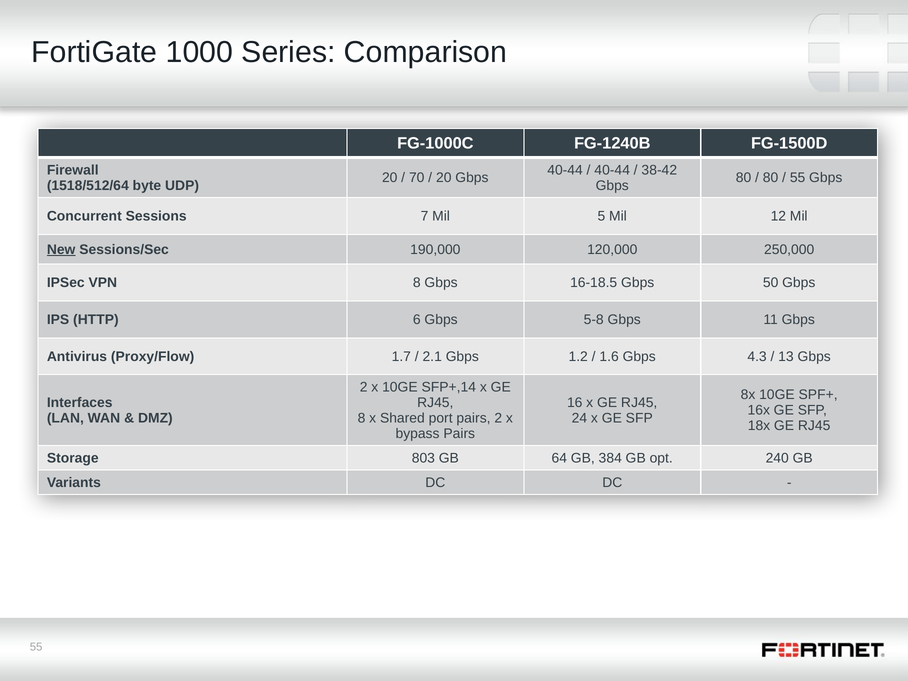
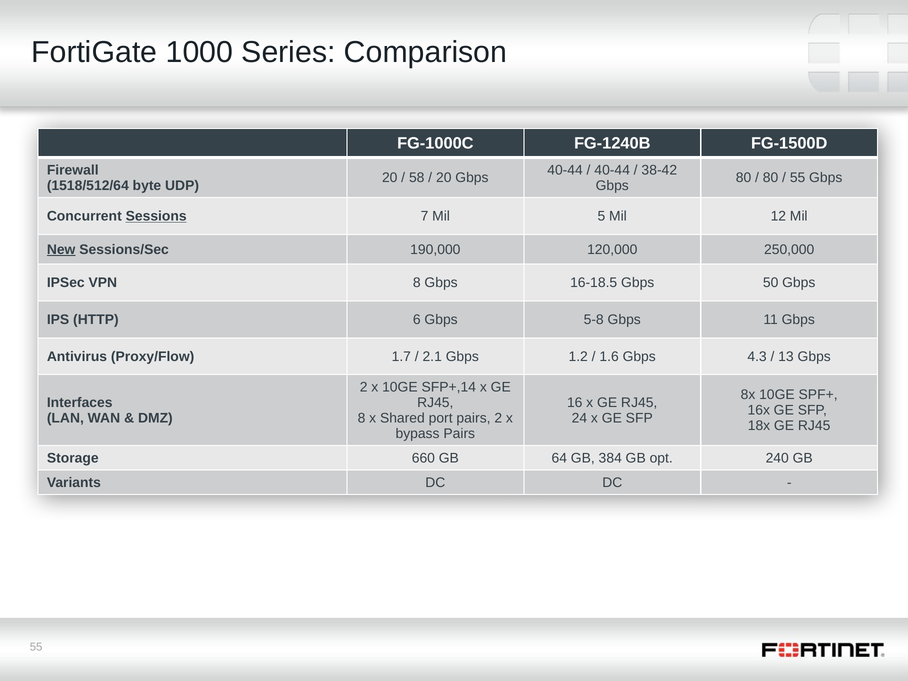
70: 70 -> 58
Sessions underline: none -> present
803: 803 -> 660
